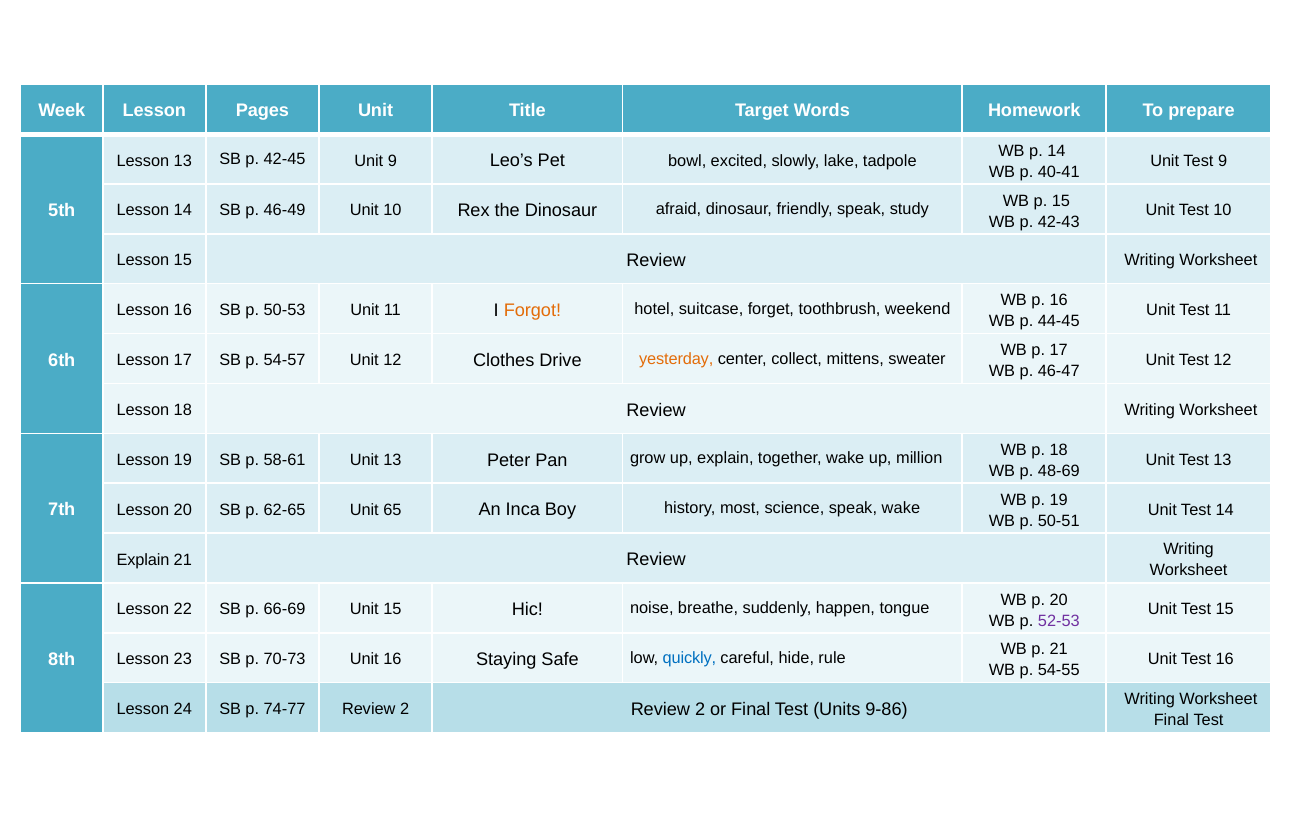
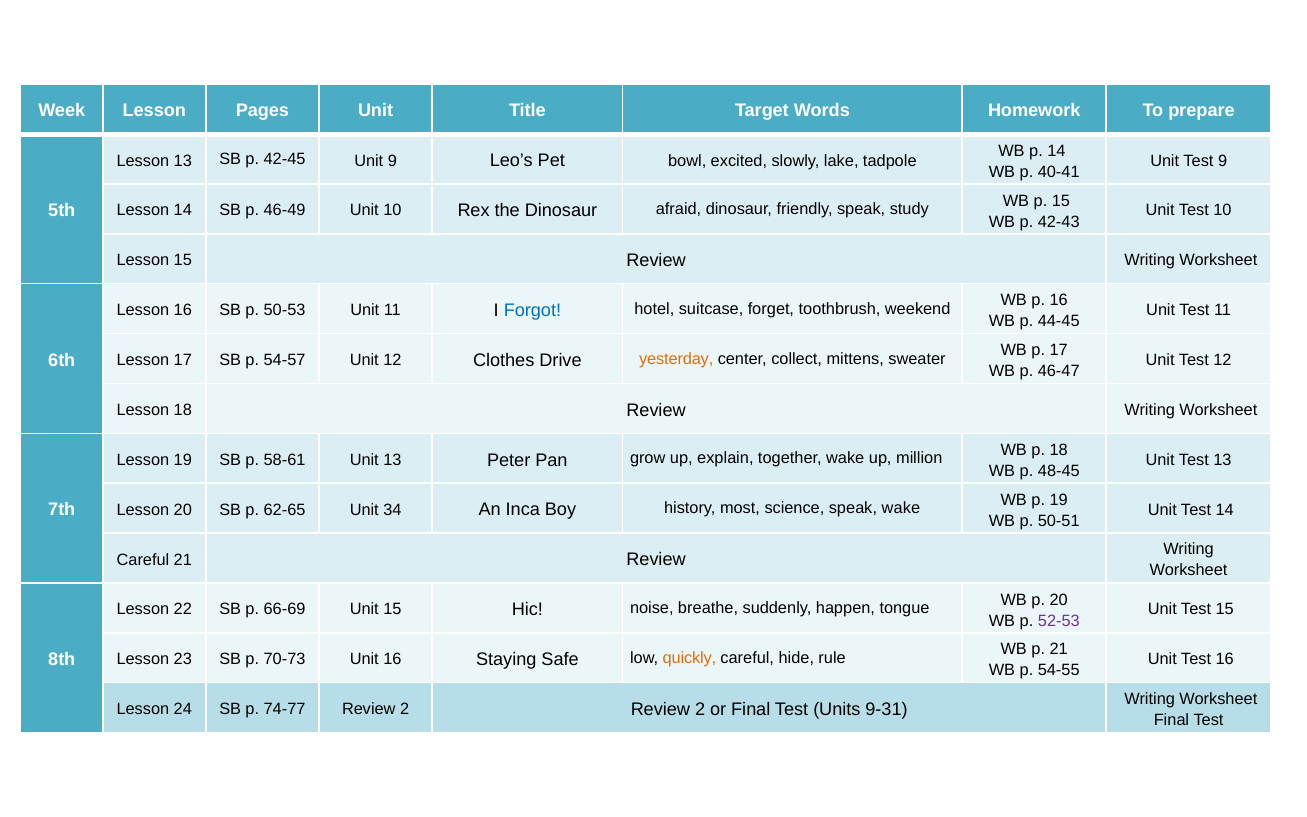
Forgot colour: orange -> blue
48-69: 48-69 -> 48-45
65: 65 -> 34
Explain at (143, 560): Explain -> Careful
quickly colour: blue -> orange
9-86: 9-86 -> 9-31
